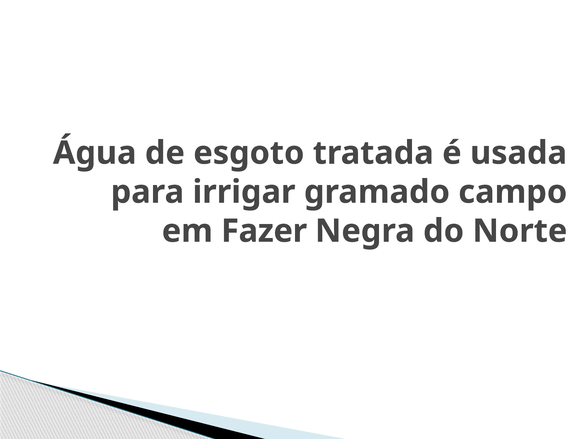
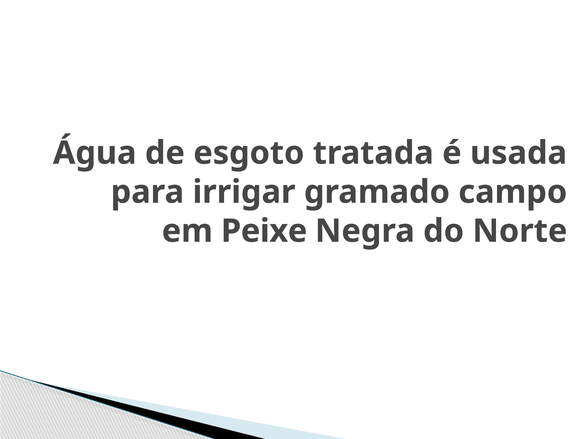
Fazer: Fazer -> Peixe
